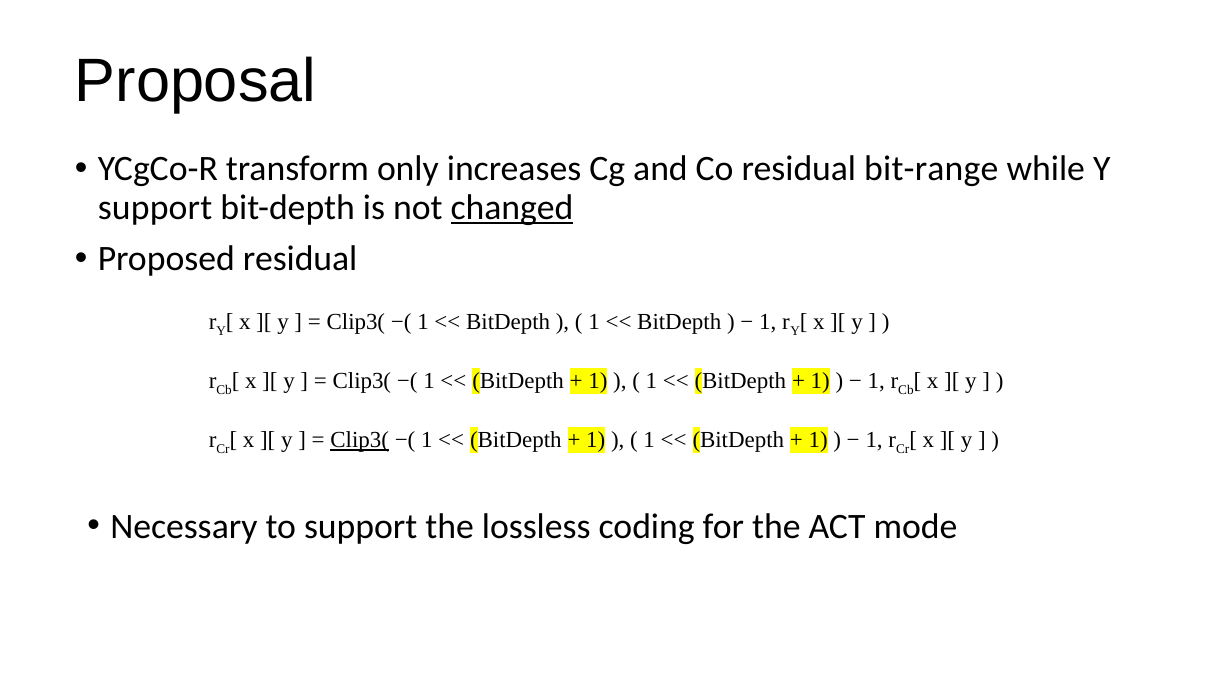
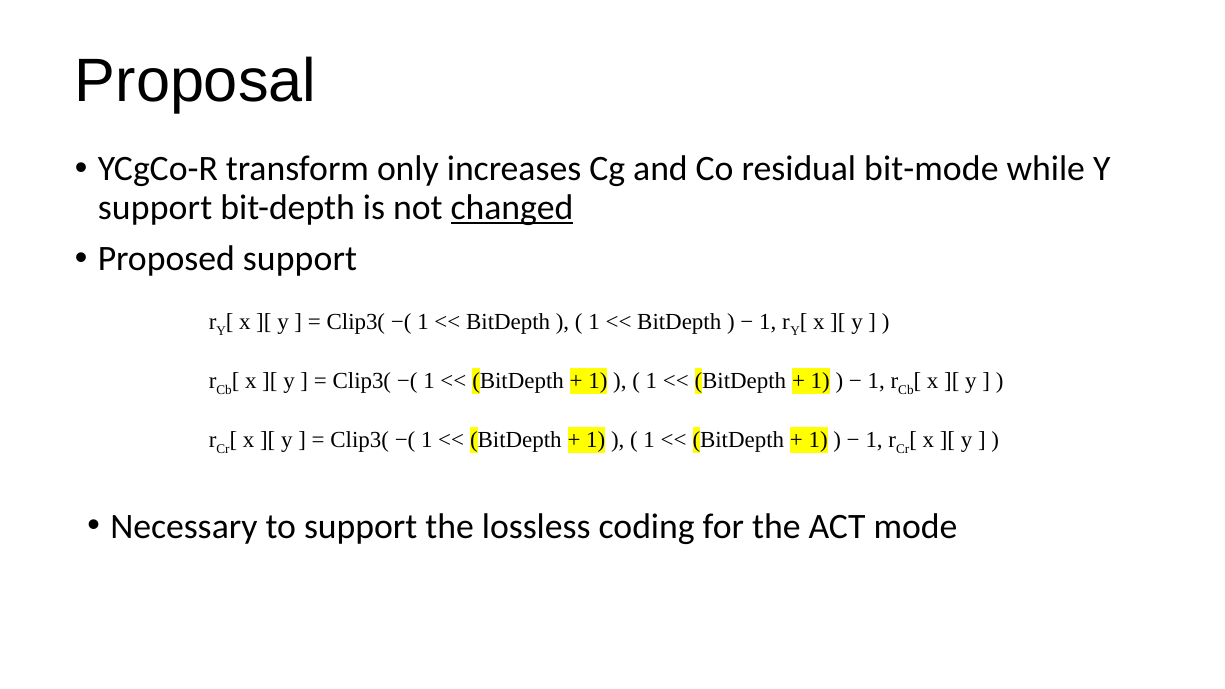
bit-range: bit-range -> bit-mode
Proposed residual: residual -> support
Clip3( at (360, 440) underline: present -> none
